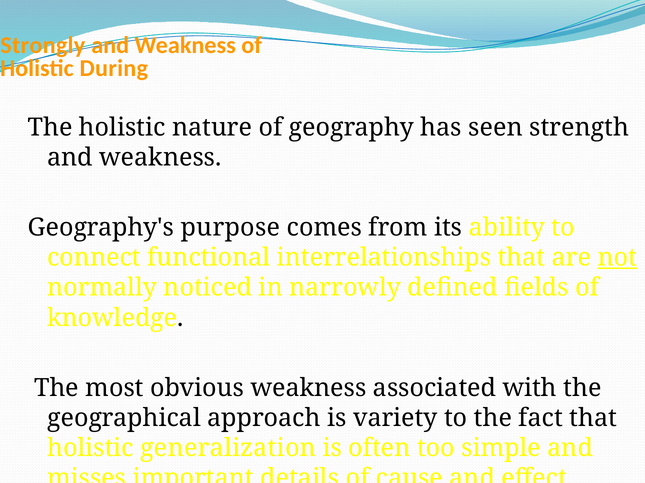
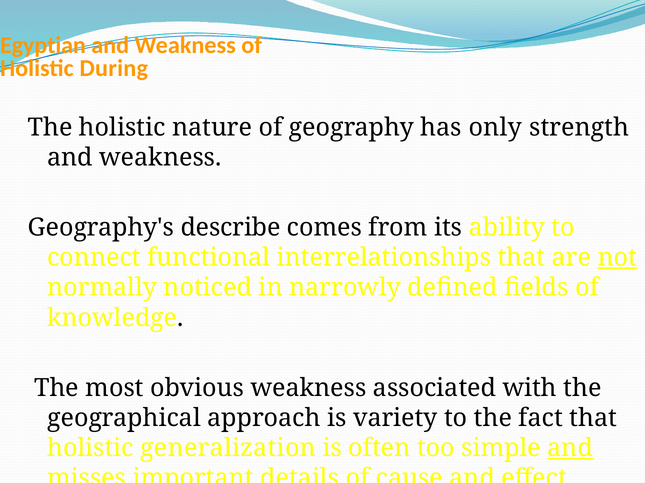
Strongly: Strongly -> Egyptian
seen: seen -> only
purpose: purpose -> describe
and at (570, 449) underline: none -> present
